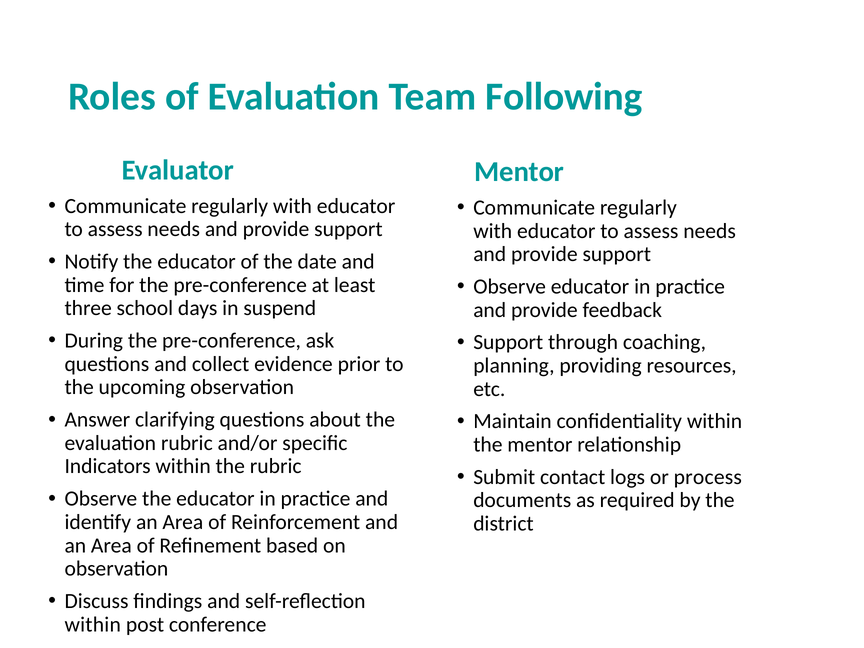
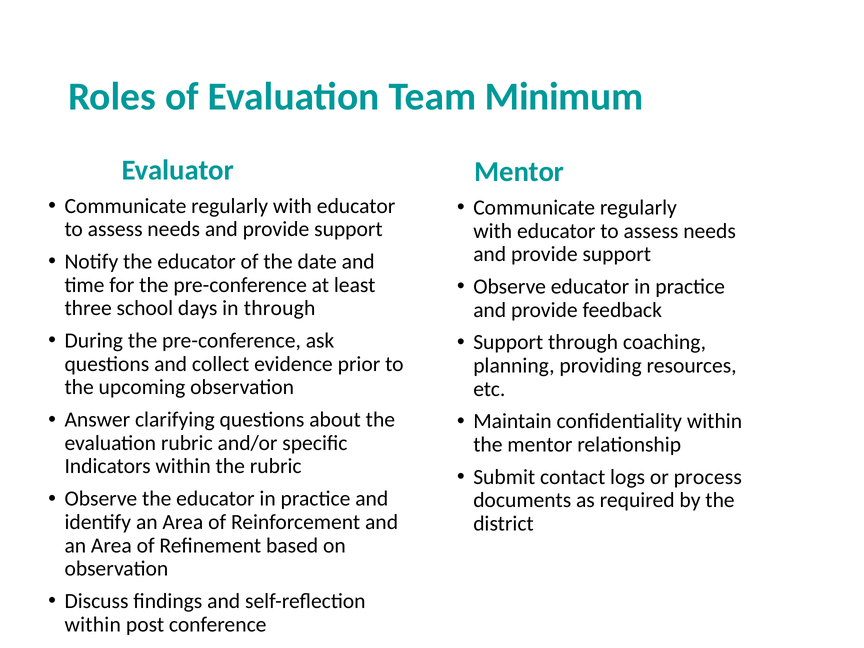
Following: Following -> Minimum
in suspend: suspend -> through
